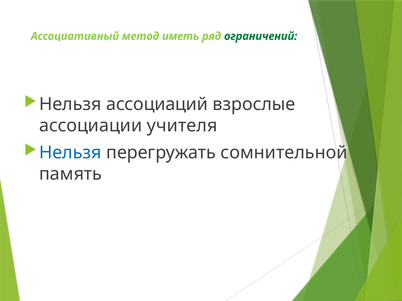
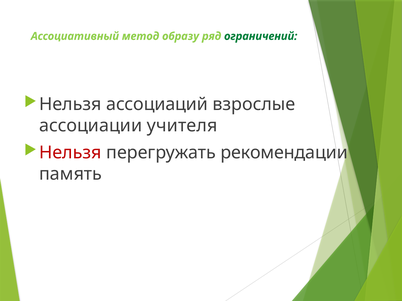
иметь: иметь -> образу
Нельзя at (70, 153) colour: blue -> red
сомнительной: сомнительной -> рекомендации
